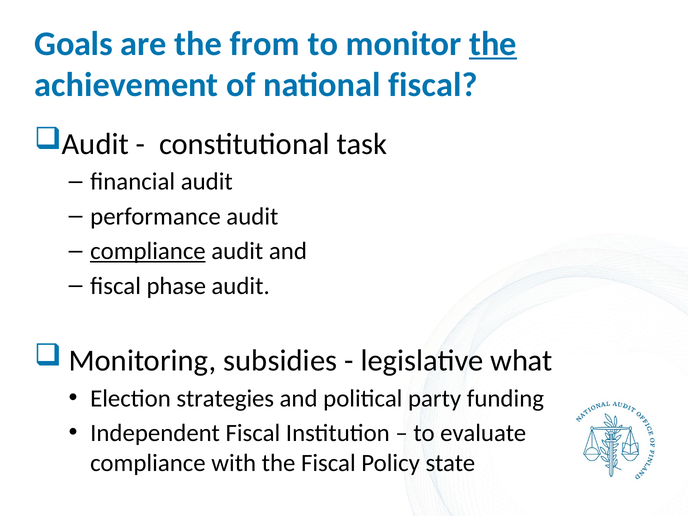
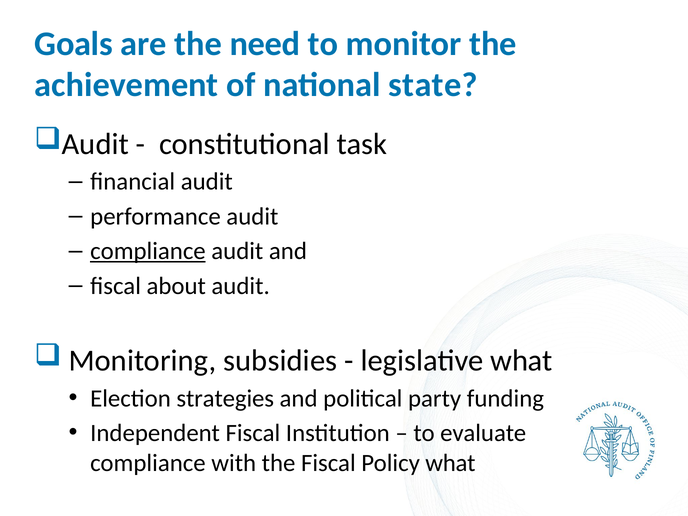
from: from -> need
the at (493, 44) underline: present -> none
national fiscal: fiscal -> state
phase: phase -> about
Policy state: state -> what
